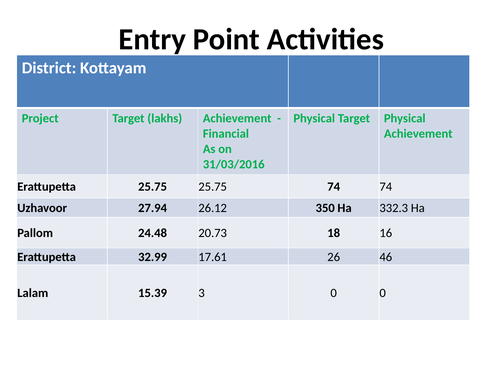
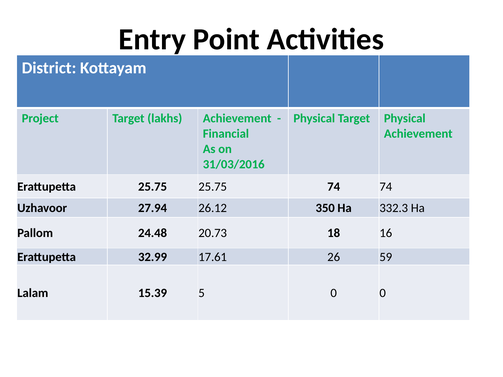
46: 46 -> 59
3: 3 -> 5
